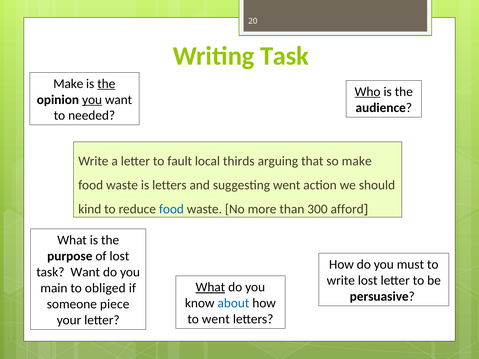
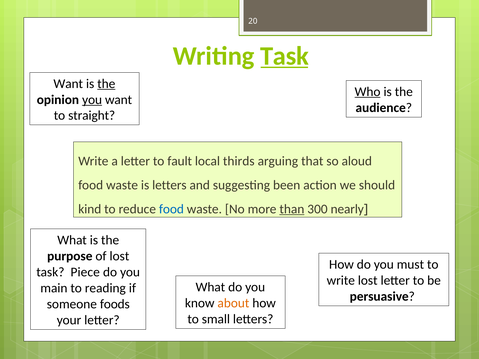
Task at (284, 56) underline: none -> present
Make at (68, 84): Make -> Want
needed: needed -> straight
so make: make -> aloud
suggesting went: went -> been
than underline: none -> present
afford: afford -> nearly
task Want: Want -> Piece
What at (210, 287) underline: present -> none
obliged: obliged -> reading
about colour: blue -> orange
piece: piece -> foods
to went: went -> small
